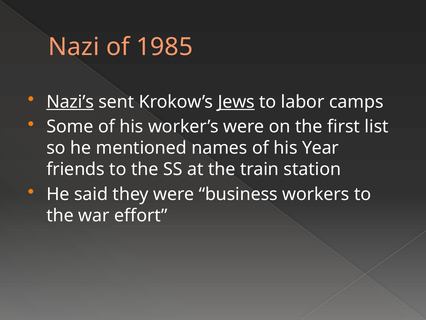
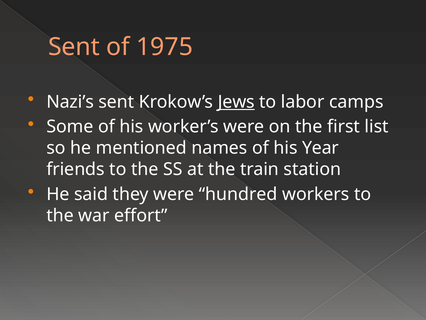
Nazi at (74, 47): Nazi -> Sent
1985: 1985 -> 1975
Nazi’s underline: present -> none
business: business -> hundred
